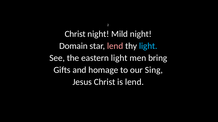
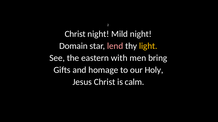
light at (148, 46) colour: light blue -> yellow
eastern light: light -> with
Sing: Sing -> Holy
is lend: lend -> calm
